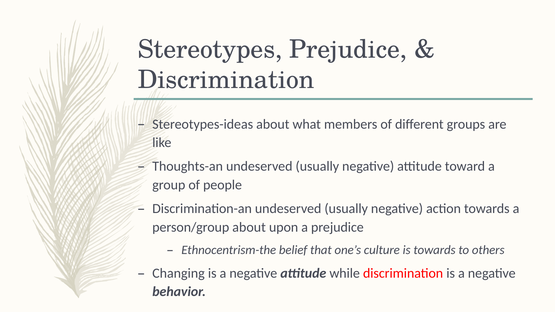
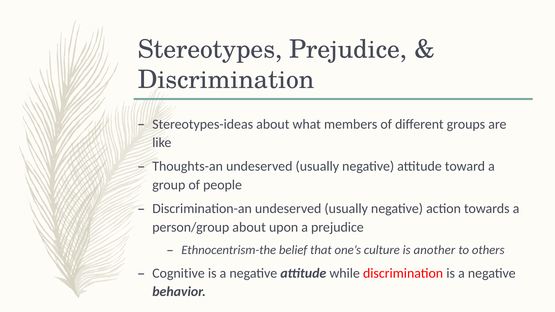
is towards: towards -> another
Changing: Changing -> Cognitive
